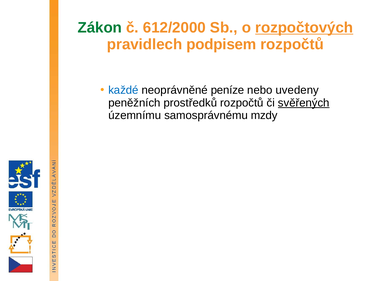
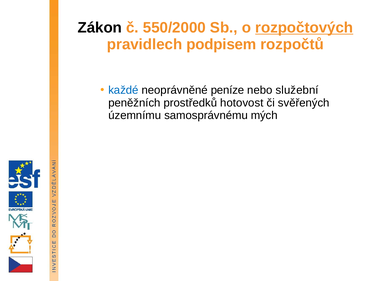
Zákon colour: green -> black
612/2000: 612/2000 -> 550/2000
uvedeny: uvedeny -> služební
prostředků rozpočtů: rozpočtů -> hotovost
svěřených underline: present -> none
mzdy: mzdy -> mých
